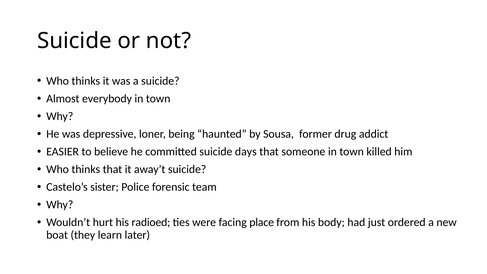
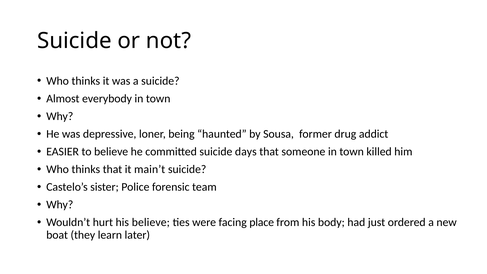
away’t: away’t -> main’t
his radioed: radioed -> believe
